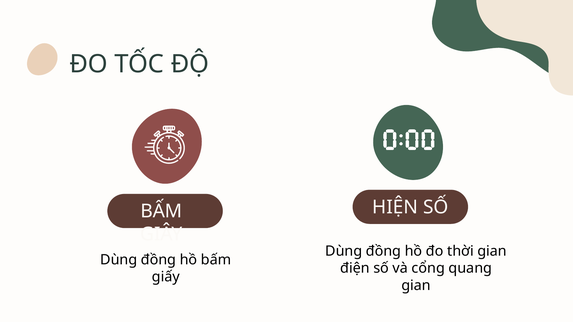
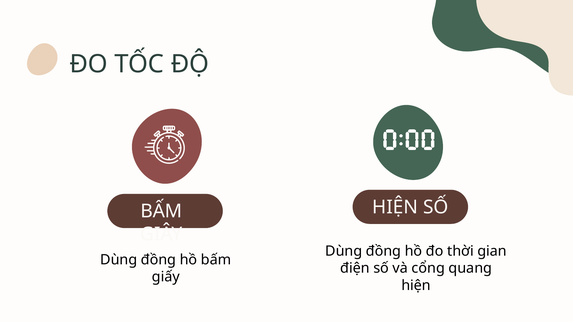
gian at (416, 286): gian -> hiện
